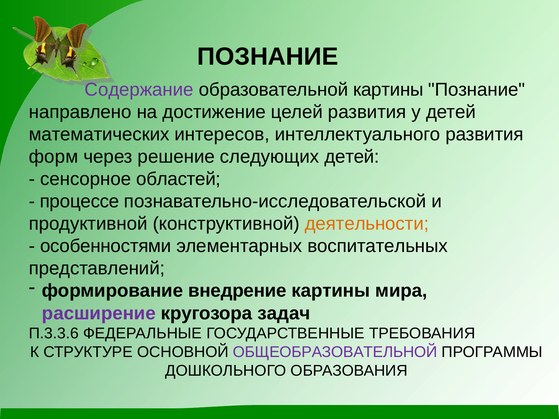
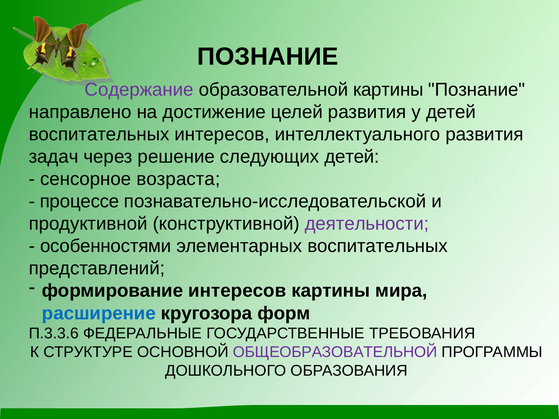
математических at (99, 135): математических -> воспитательных
форм: форм -> задач
областей: областей -> возраста
деятельности colour: orange -> purple
формирование внедрение: внедрение -> интересов
расширение colour: purple -> blue
задач: задач -> форм
